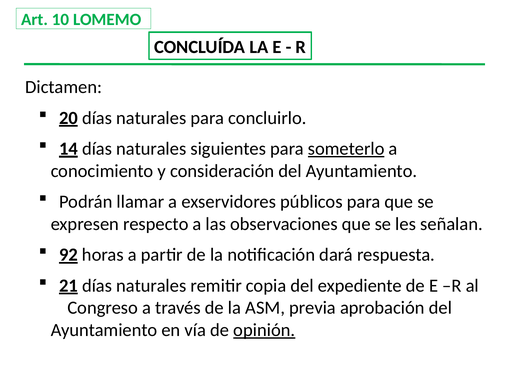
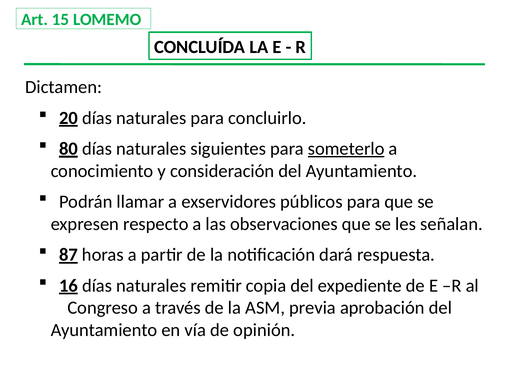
10: 10 -> 15
14: 14 -> 80
92: 92 -> 87
21: 21 -> 16
opinión underline: present -> none
